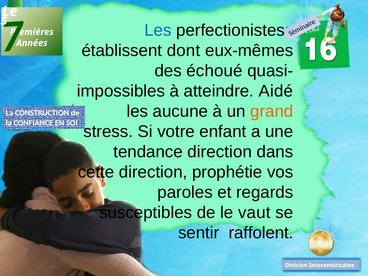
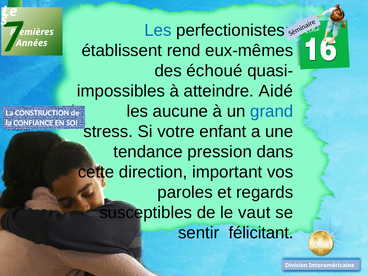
dont: dont -> rend
grand colour: orange -> blue
tendance direction: direction -> pression
prophétie: prophétie -> important
raffolent: raffolent -> félicitant
